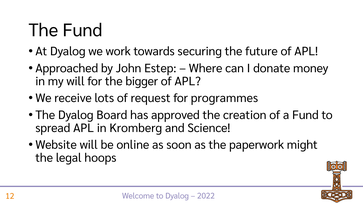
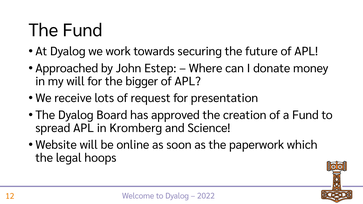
programmes: programmes -> presentation
might: might -> which
